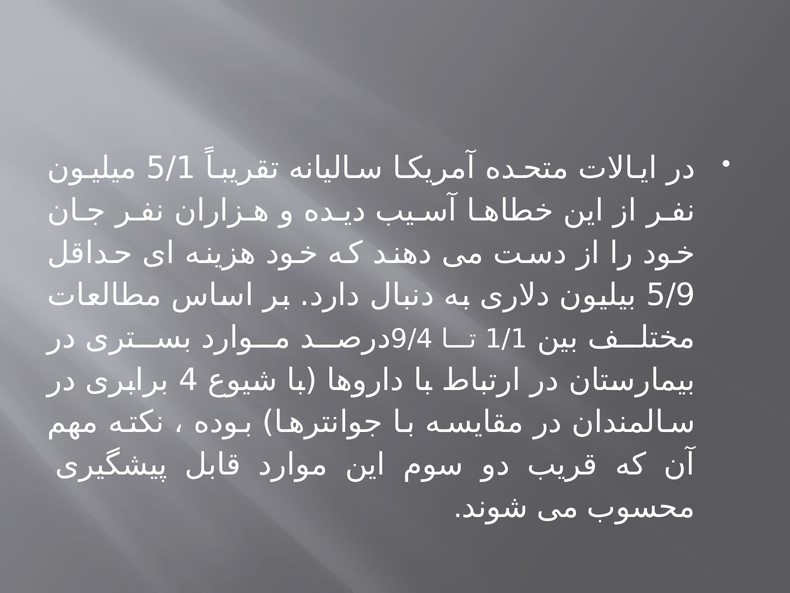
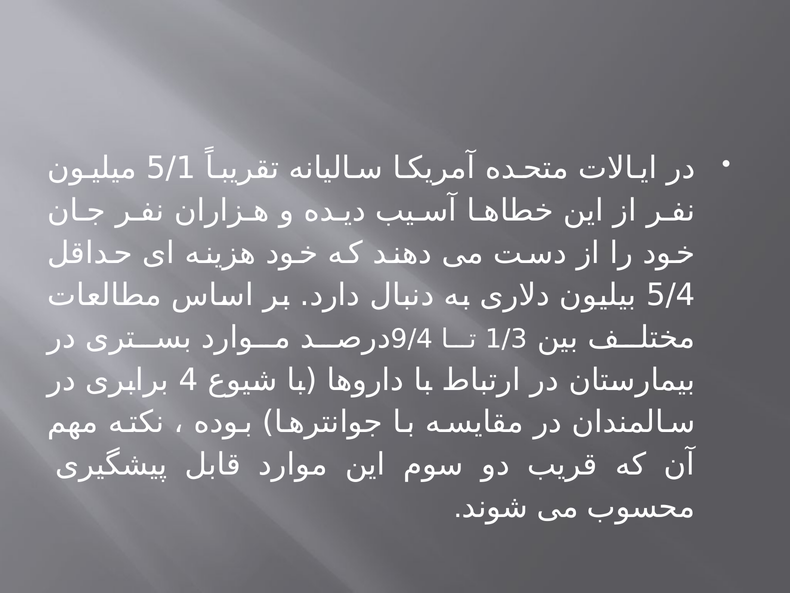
5/9: 5/9 -> 5/4
1/1: 1/1 -> 1/3
